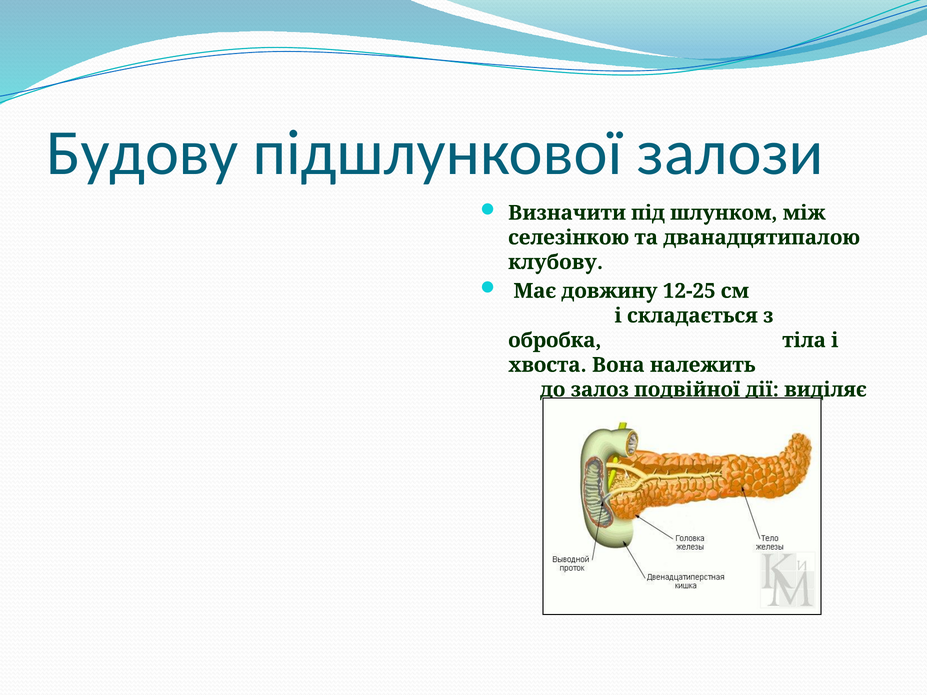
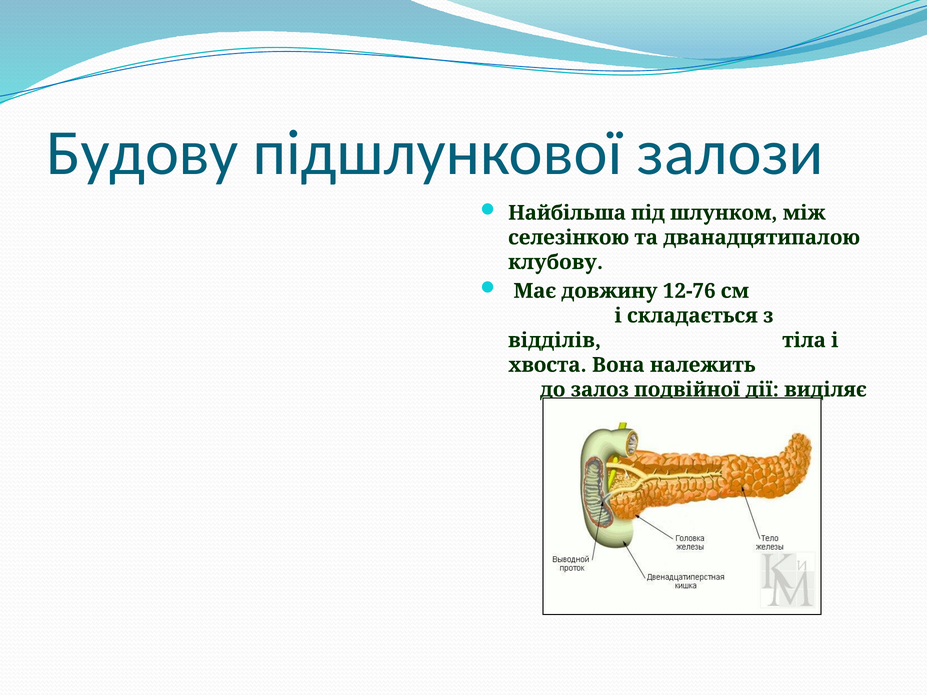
Визначити: Визначити -> Найбільша
12-25: 12-25 -> 12-76
обробка: обробка -> відділів
